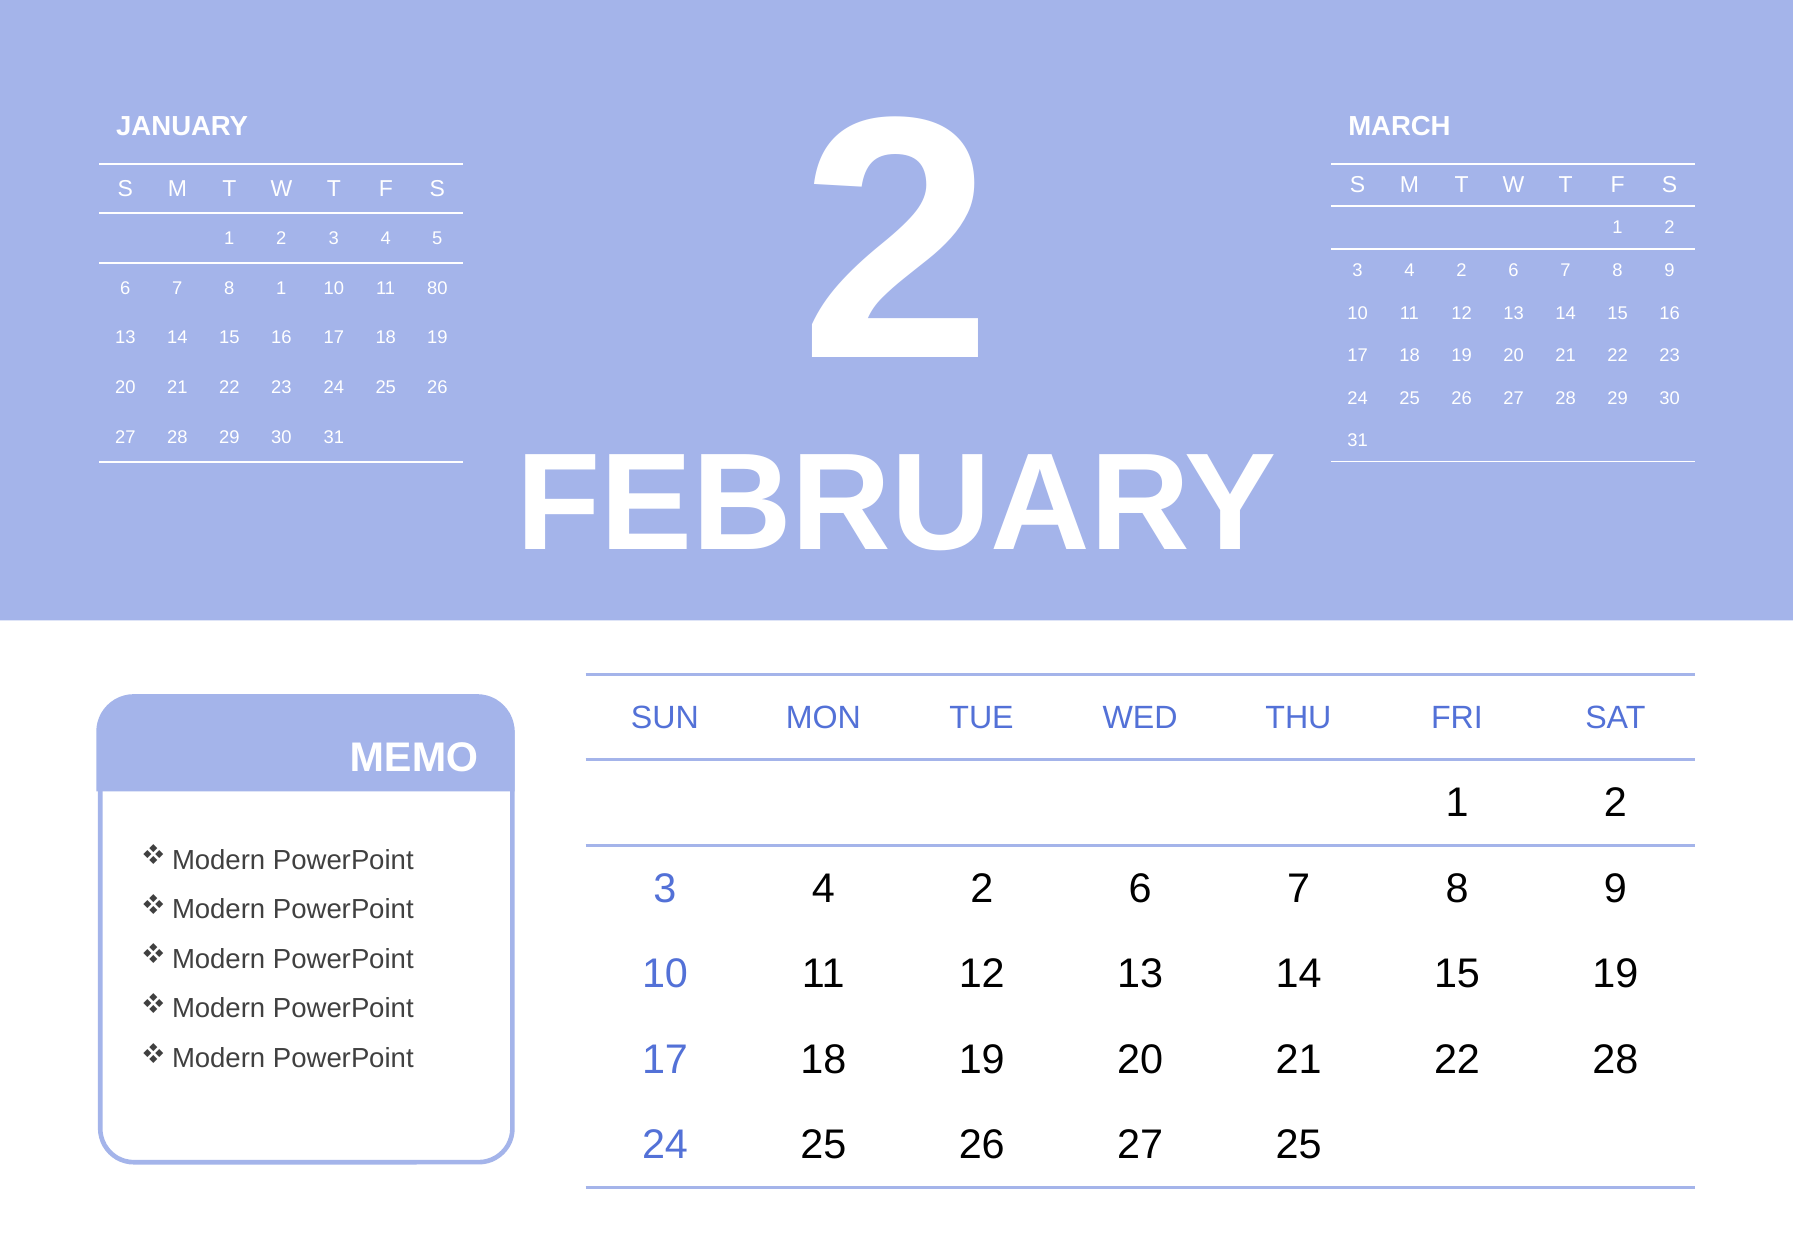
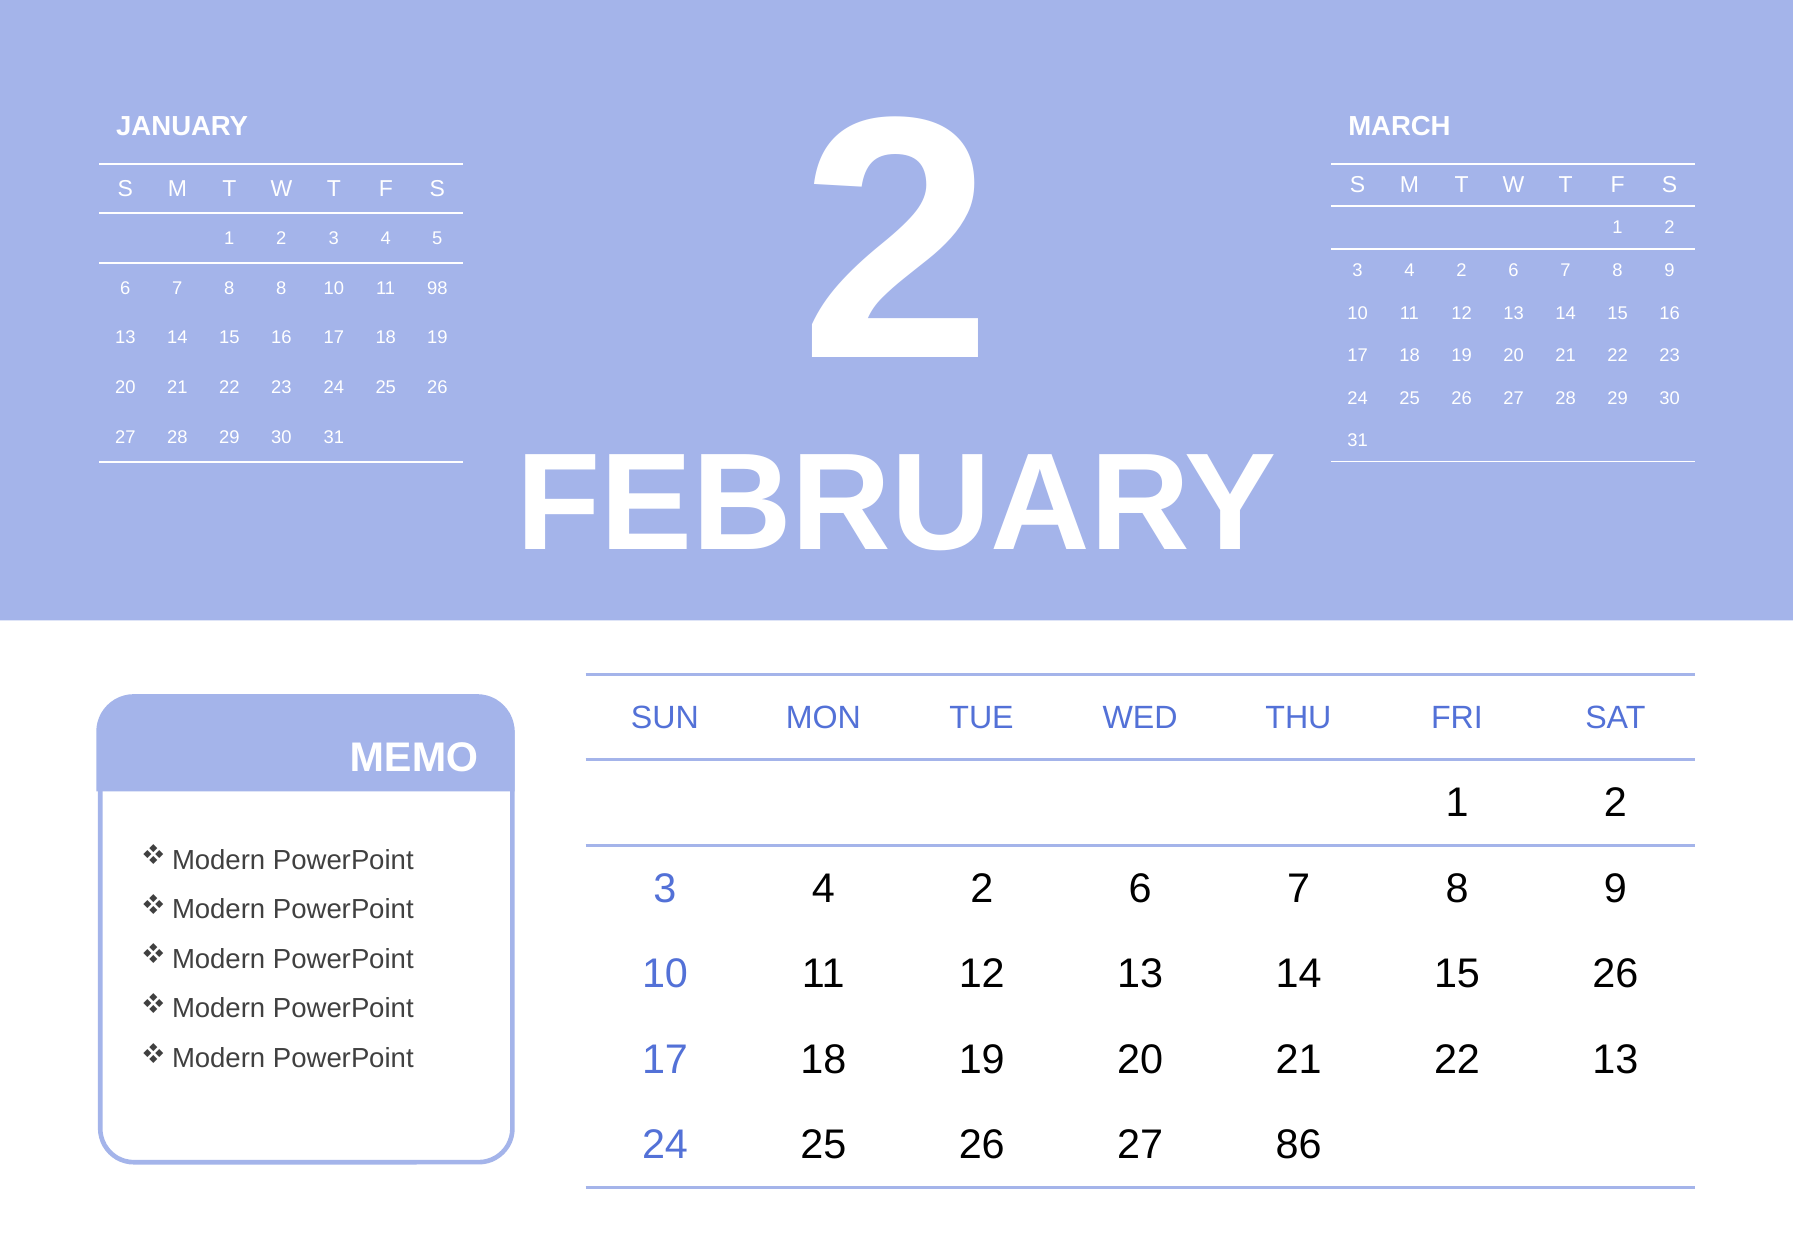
8 1: 1 -> 8
80: 80 -> 98
15 19: 19 -> 26
22 28: 28 -> 13
27 25: 25 -> 86
